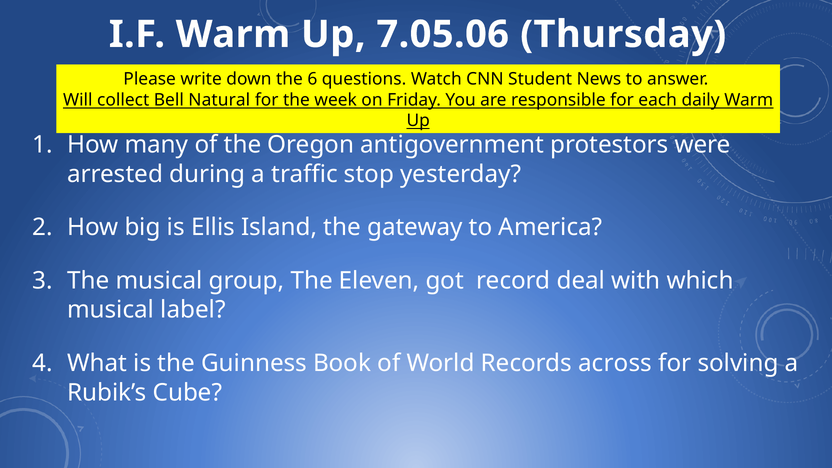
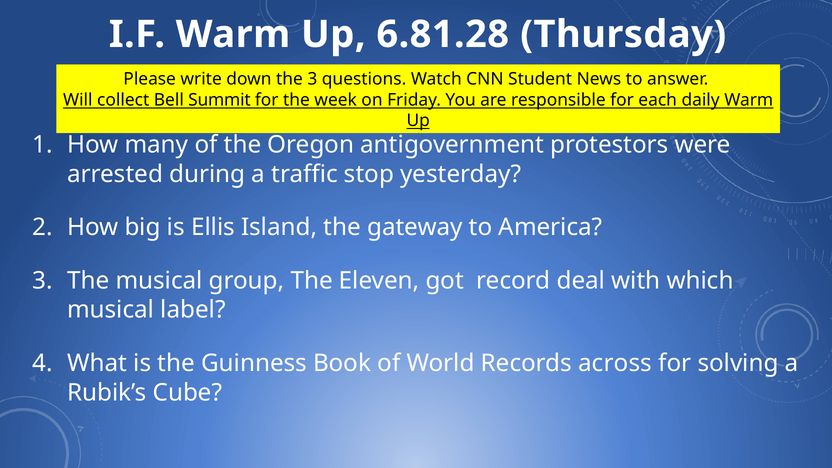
7.05.06: 7.05.06 -> 6.81.28
the 6: 6 -> 3
Natural: Natural -> Summit
